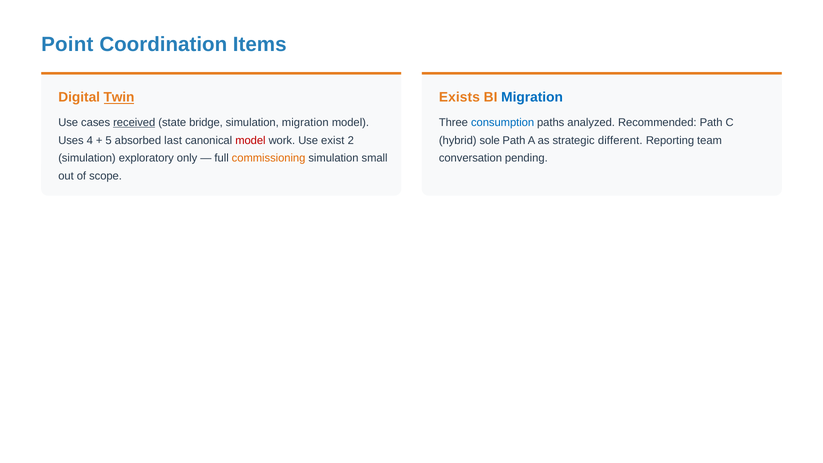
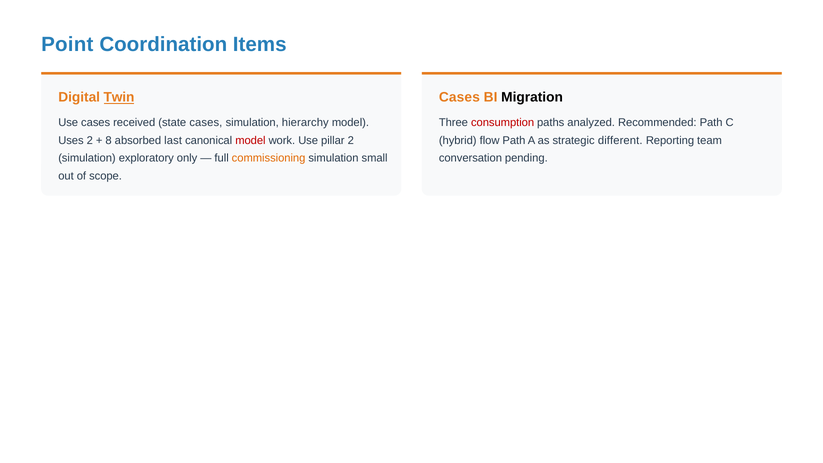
Exists at (459, 97): Exists -> Cases
Migration at (532, 97) colour: blue -> black
received underline: present -> none
state bridge: bridge -> cases
simulation migration: migration -> hierarchy
consumption colour: blue -> red
Uses 4: 4 -> 2
5: 5 -> 8
exist: exist -> pillar
sole: sole -> flow
